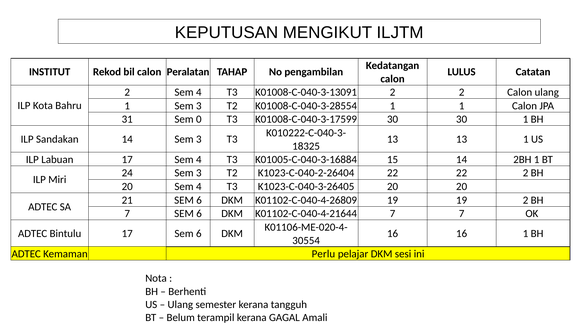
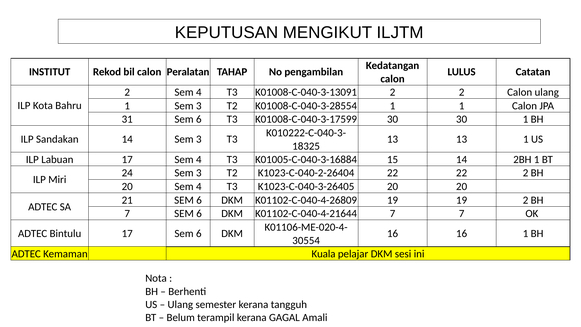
31 Sem 0: 0 -> 6
Perlu: Perlu -> Kuala
